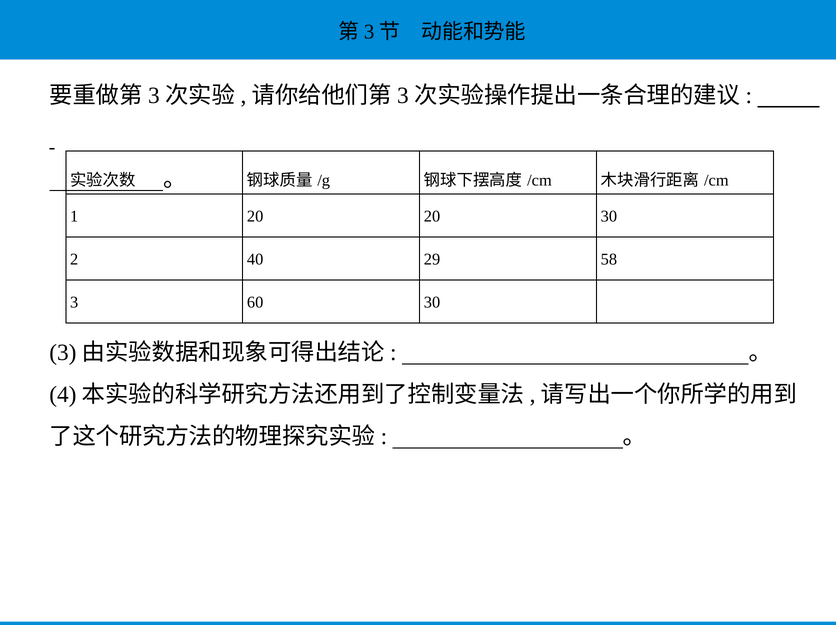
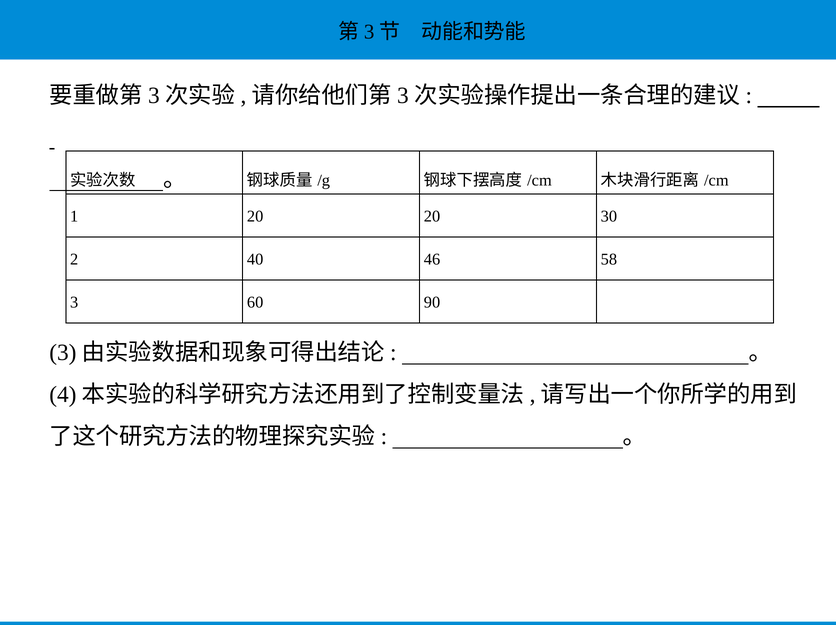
29: 29 -> 46
60 30: 30 -> 90
